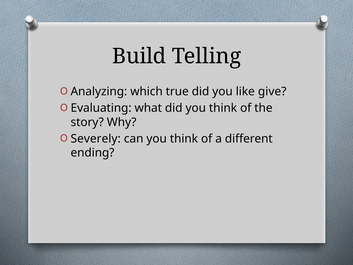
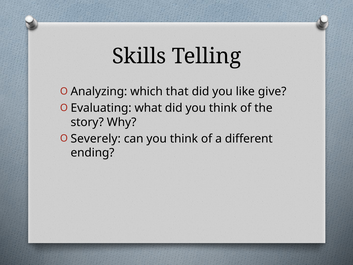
Build: Build -> Skills
true: true -> that
